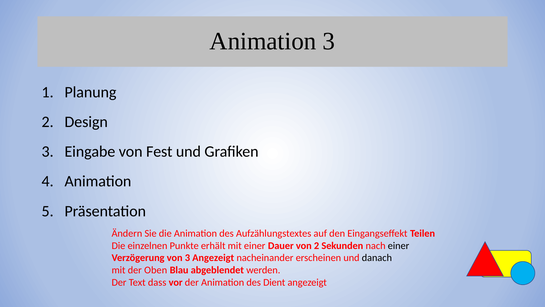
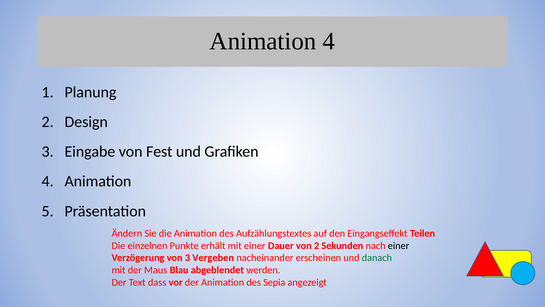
Animation 3: 3 -> 4
3 Angezeigt: Angezeigt -> Vergeben
danach colour: black -> green
Oben: Oben -> Maus
Dient: Dient -> Sepia
